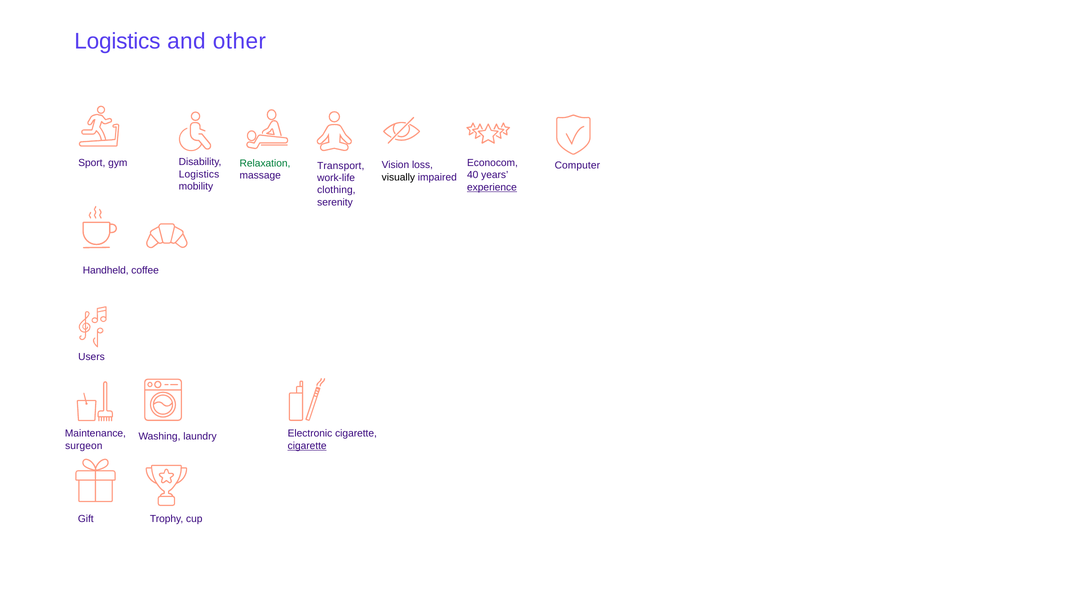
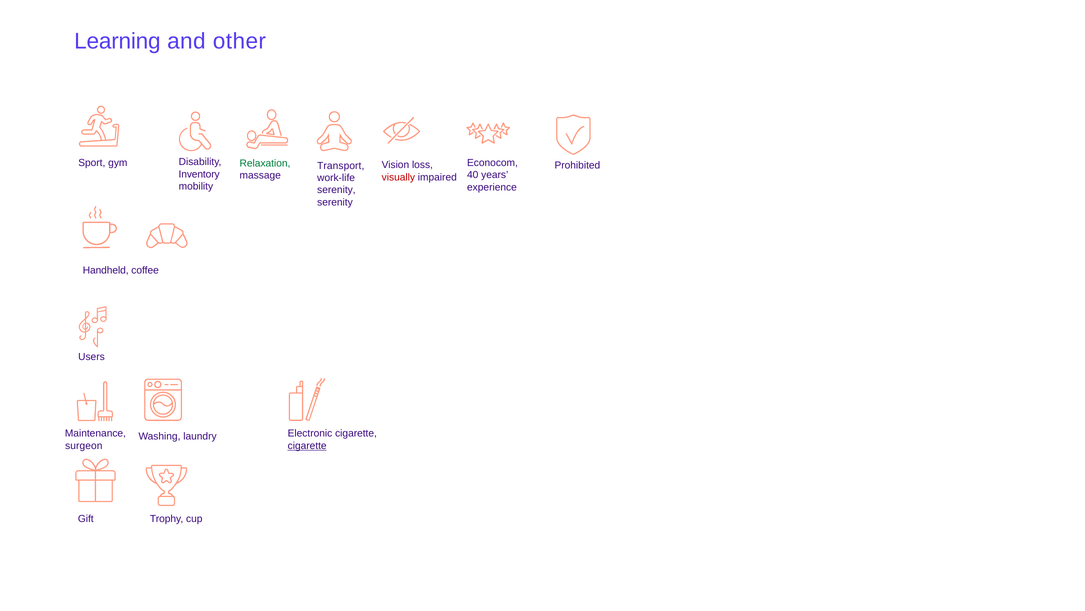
Logistics at (117, 41): Logistics -> Learning
Computer: Computer -> Prohibited
Logistics at (199, 174): Logistics -> Inventory
visually colour: black -> red
experience underline: present -> none
clothing at (336, 190): clothing -> serenity
